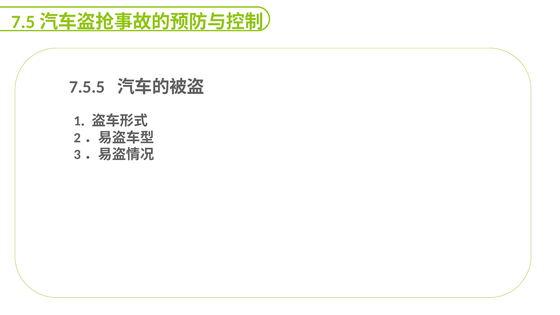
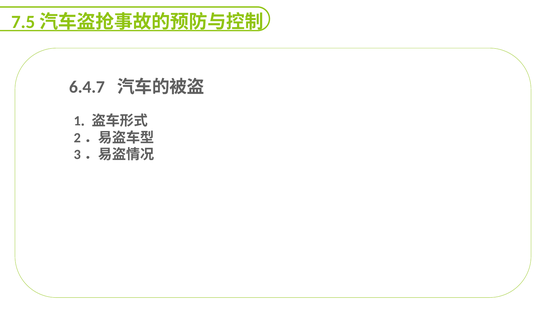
7.5.5: 7.5.5 -> 6.4.7
